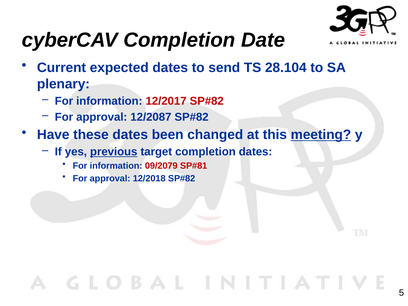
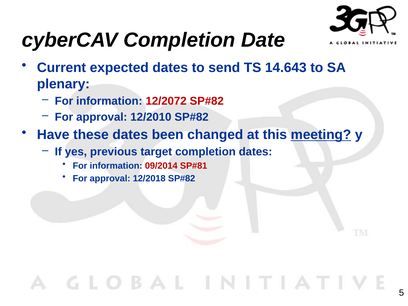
28.104: 28.104 -> 14.643
12/2017: 12/2017 -> 12/2072
12/2087: 12/2087 -> 12/2010
previous underline: present -> none
09/2079: 09/2079 -> 09/2014
